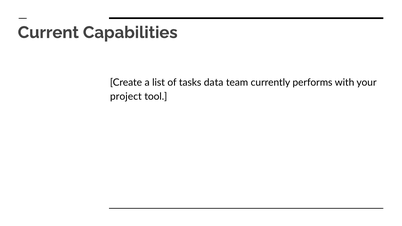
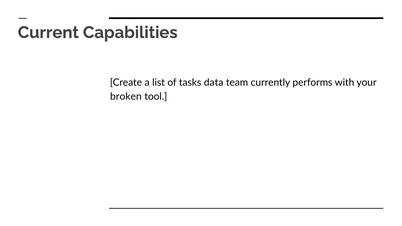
project: project -> broken
